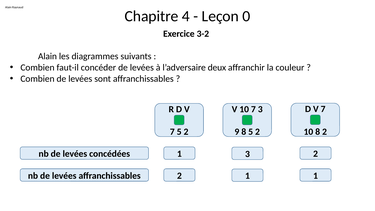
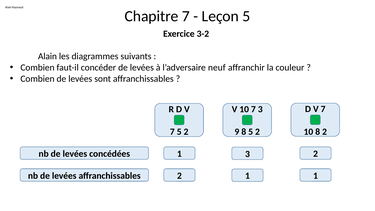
Chapitre 4: 4 -> 7
Leçon 0: 0 -> 5
deux: deux -> neuf
